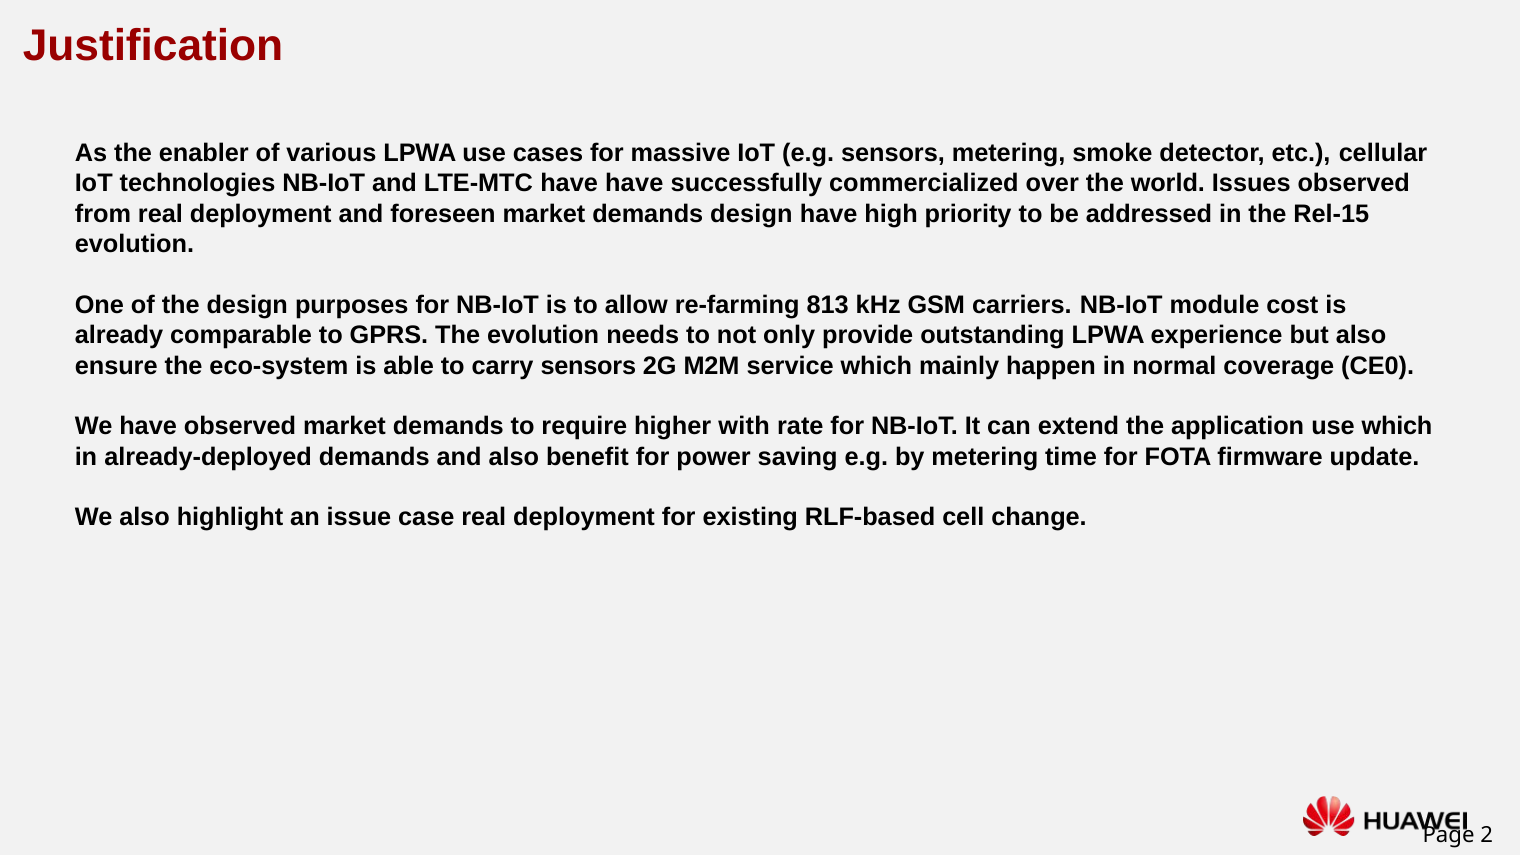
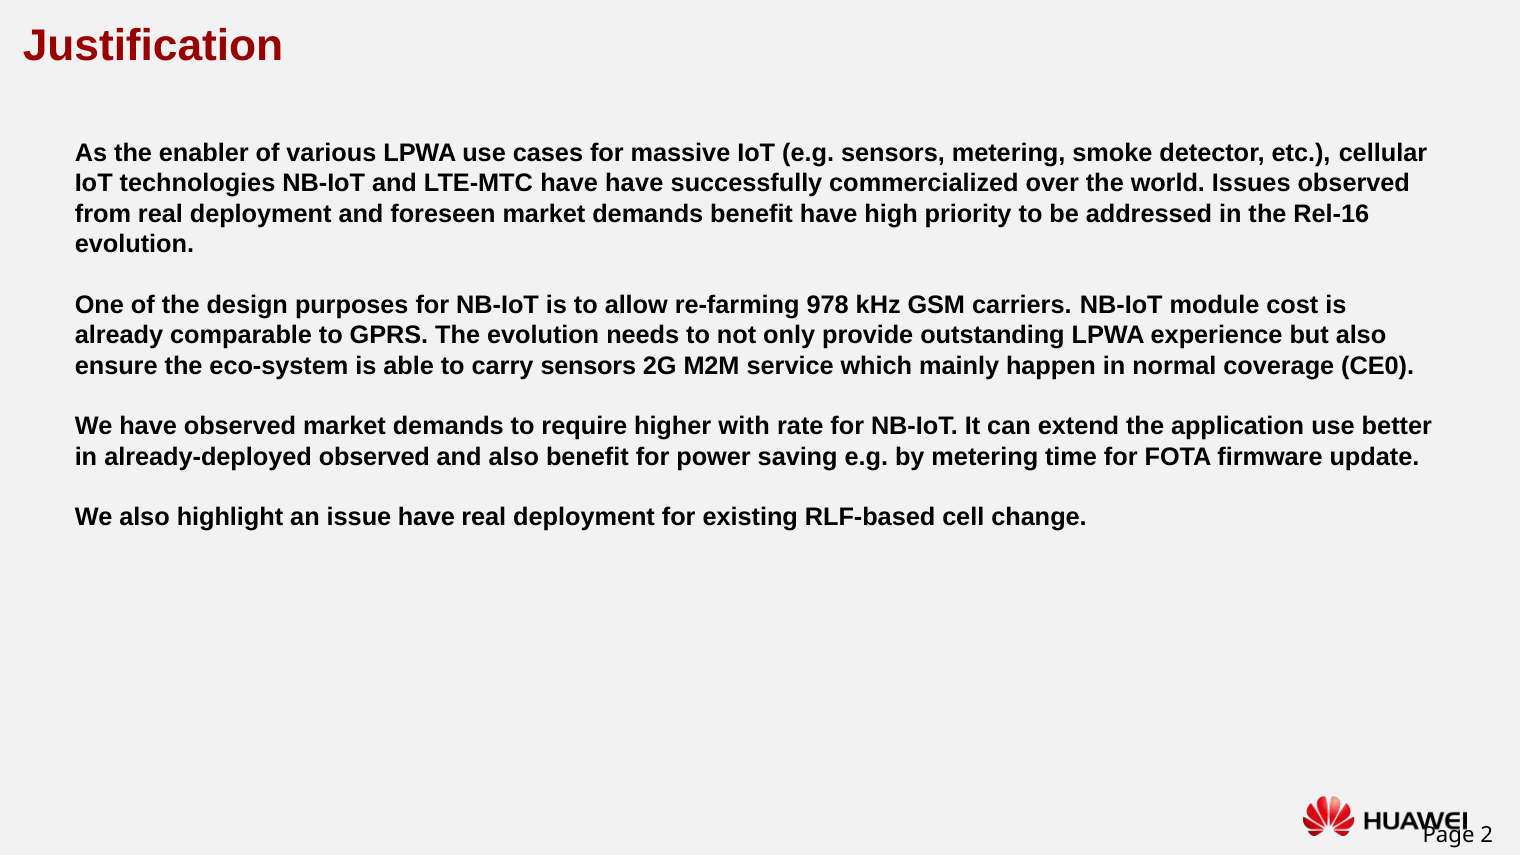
demands design: design -> benefit
Rel-15: Rel-15 -> Rel-16
813: 813 -> 978
use which: which -> better
already-deployed demands: demands -> observed
issue case: case -> have
